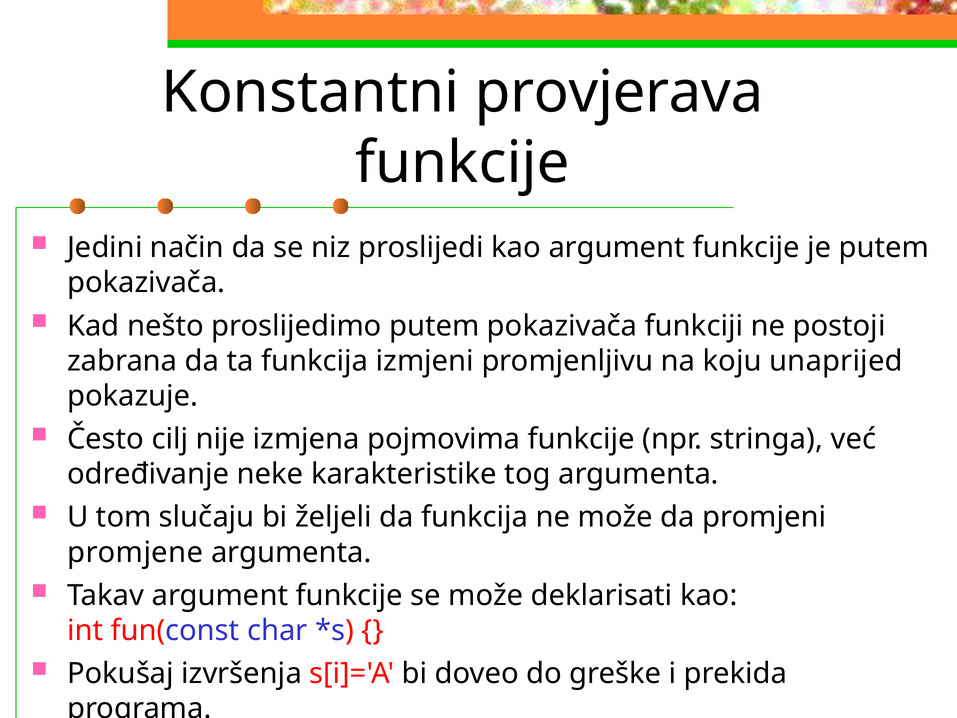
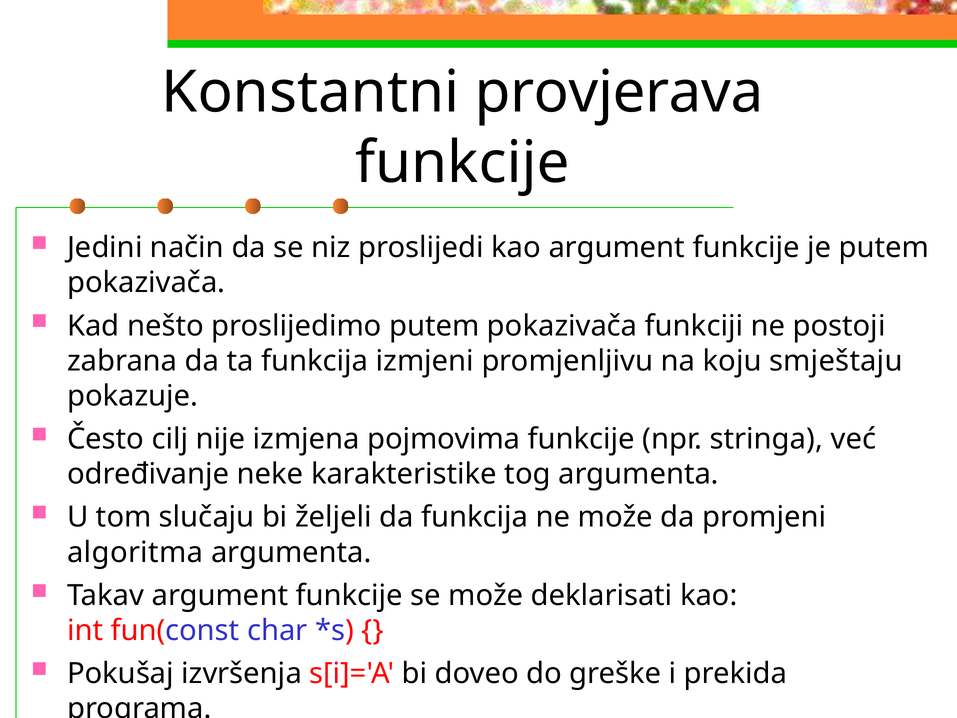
unaprijed: unaprijed -> smještaju
promjene: promjene -> algoritma
